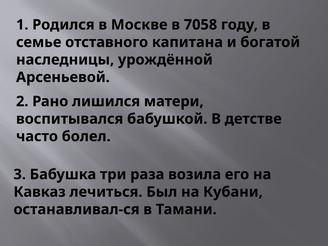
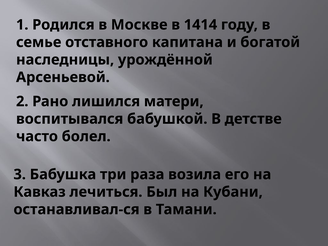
7058: 7058 -> 1414
